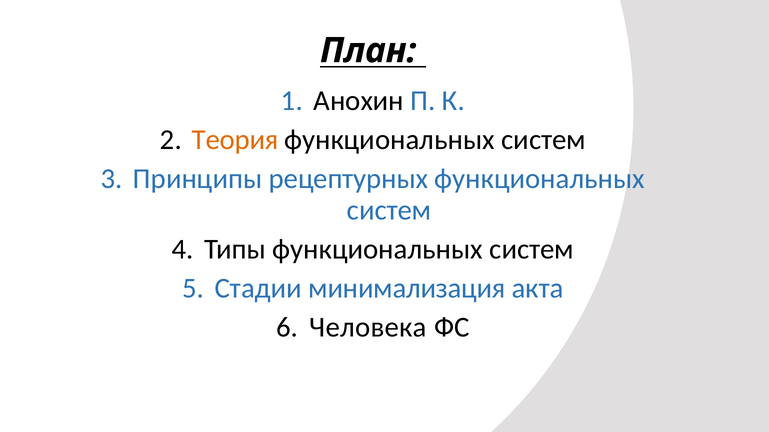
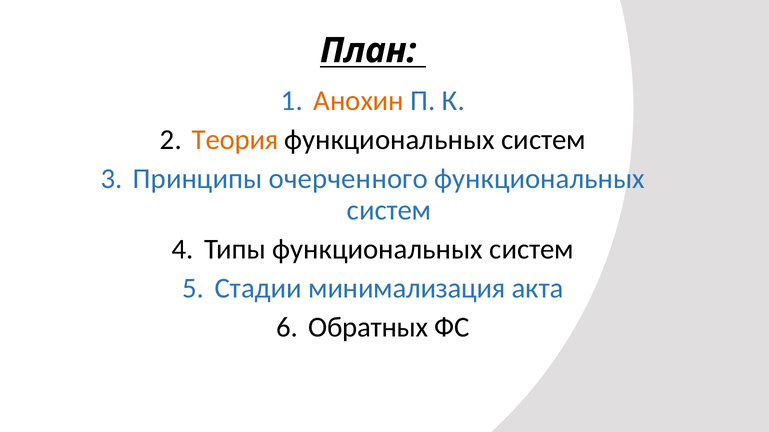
Анохин colour: black -> orange
рецептурных: рецептурных -> очерченного
Человека: Человека -> Обратных
